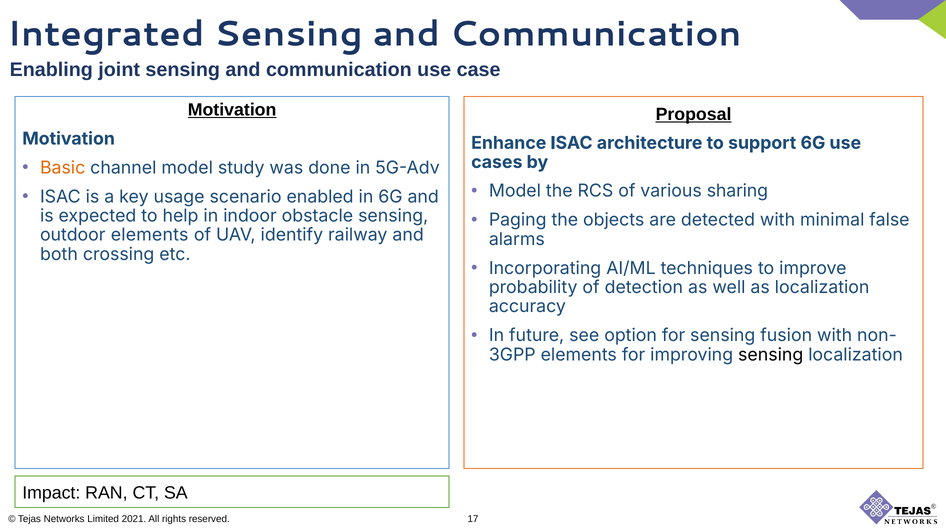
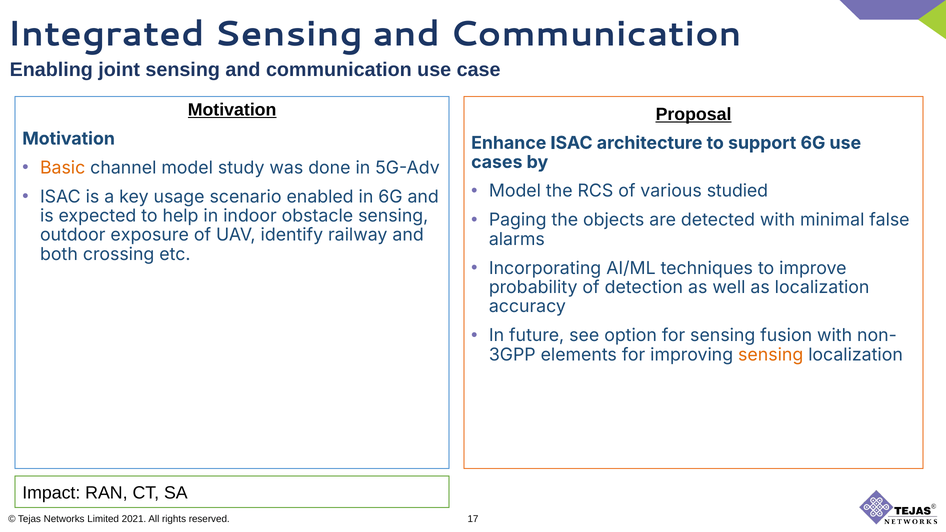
sharing: sharing -> studied
outdoor elements: elements -> exposure
sensing at (771, 355) colour: black -> orange
